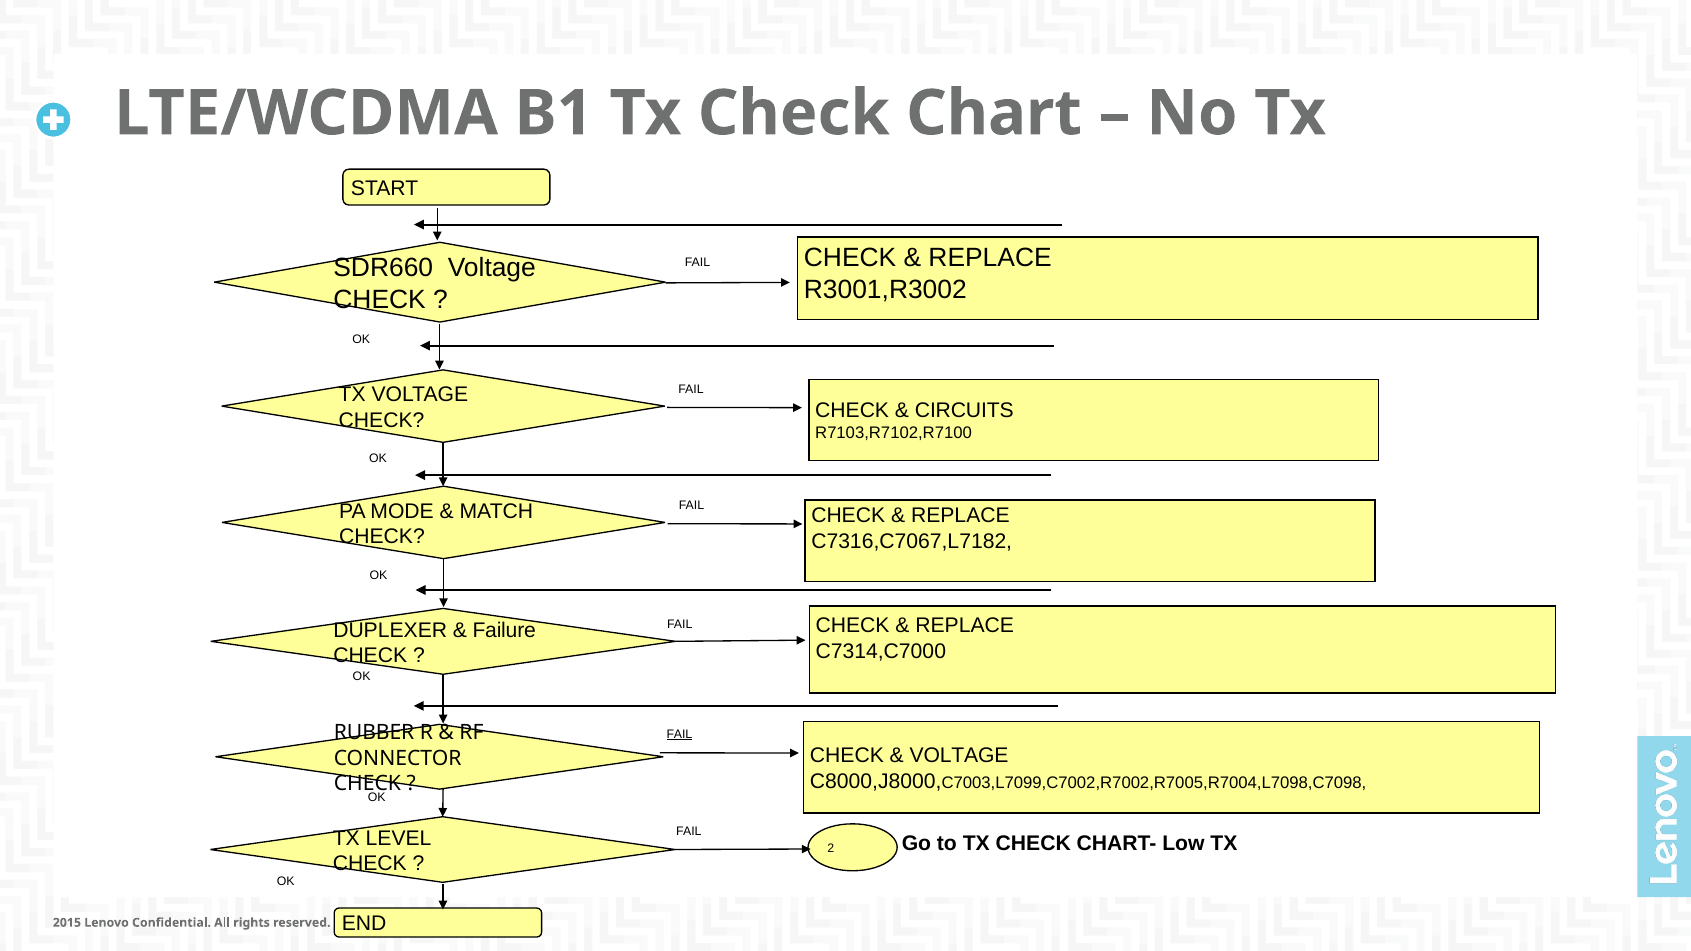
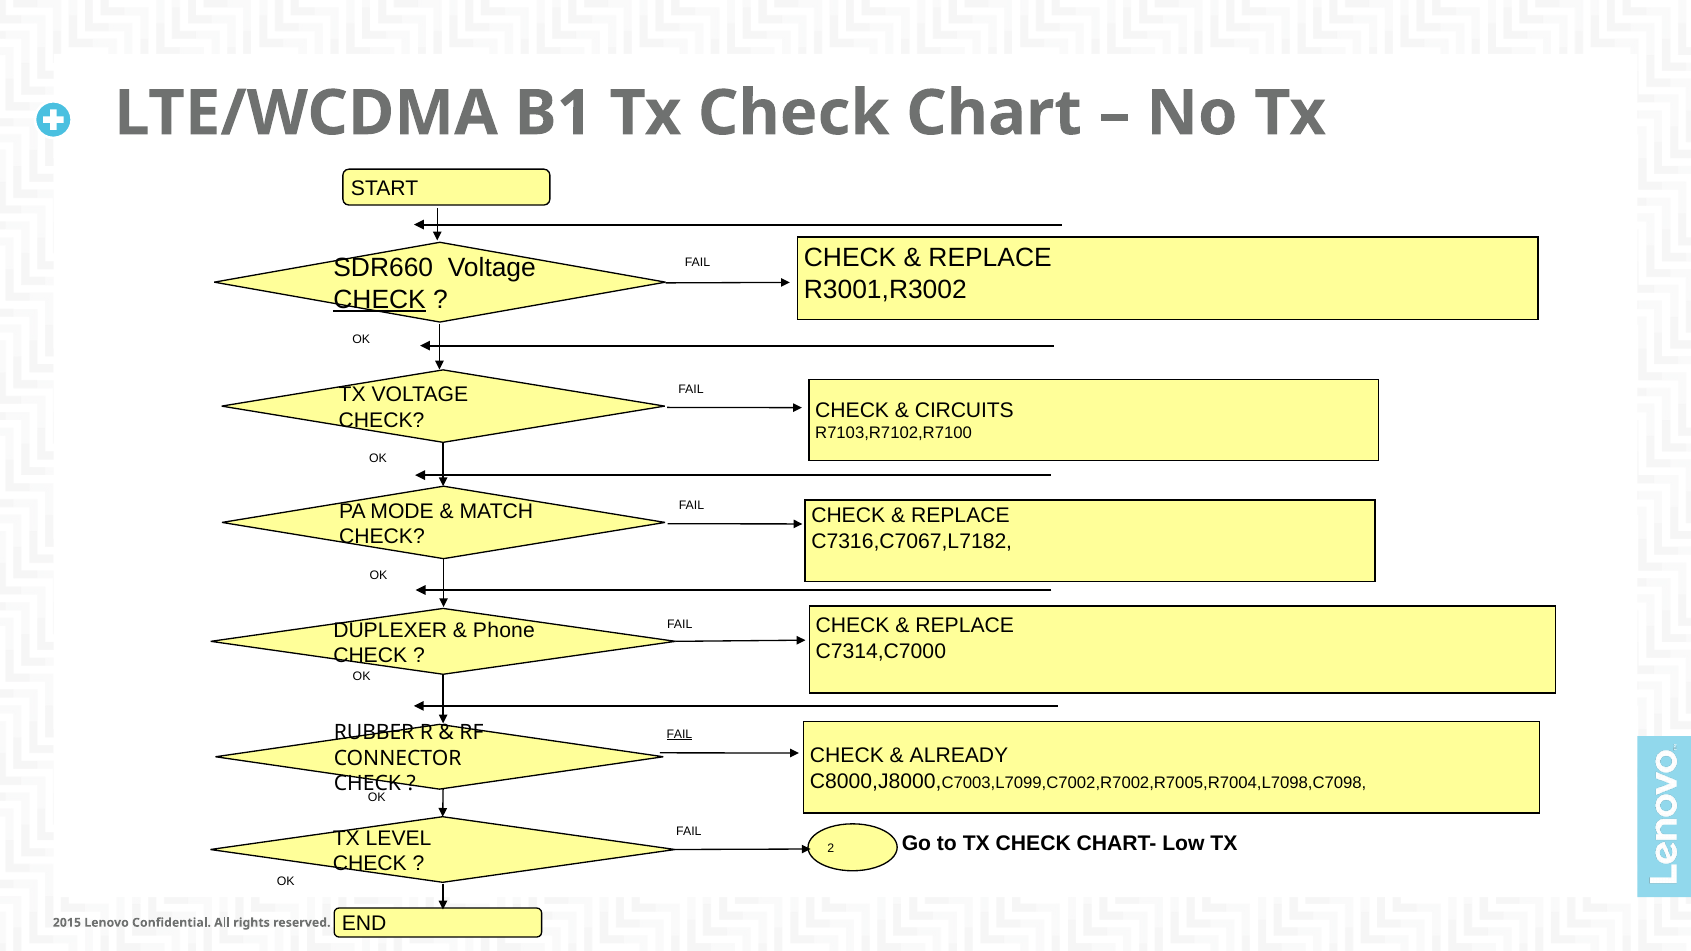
CHECK at (380, 300) underline: none -> present
Failure: Failure -> Phone
VOLTAGE at (959, 756): VOLTAGE -> ALREADY
